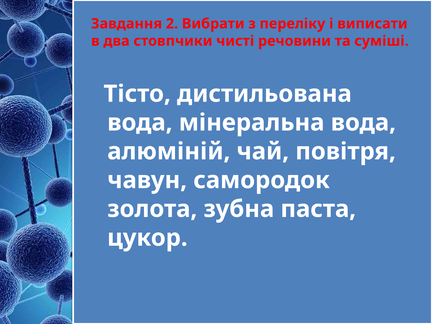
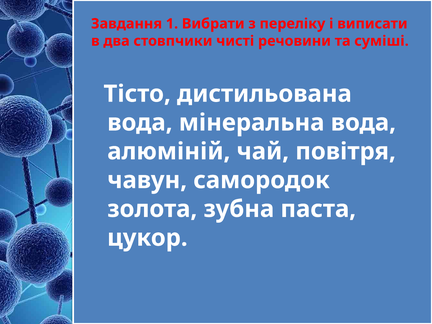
2: 2 -> 1
